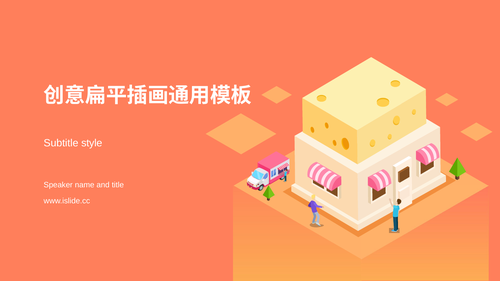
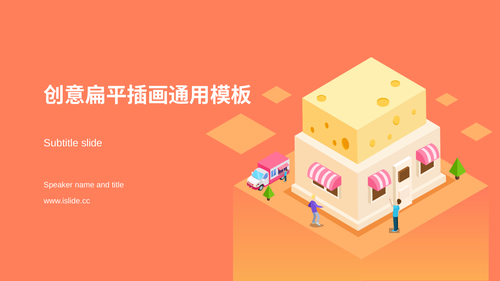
style: style -> slide
